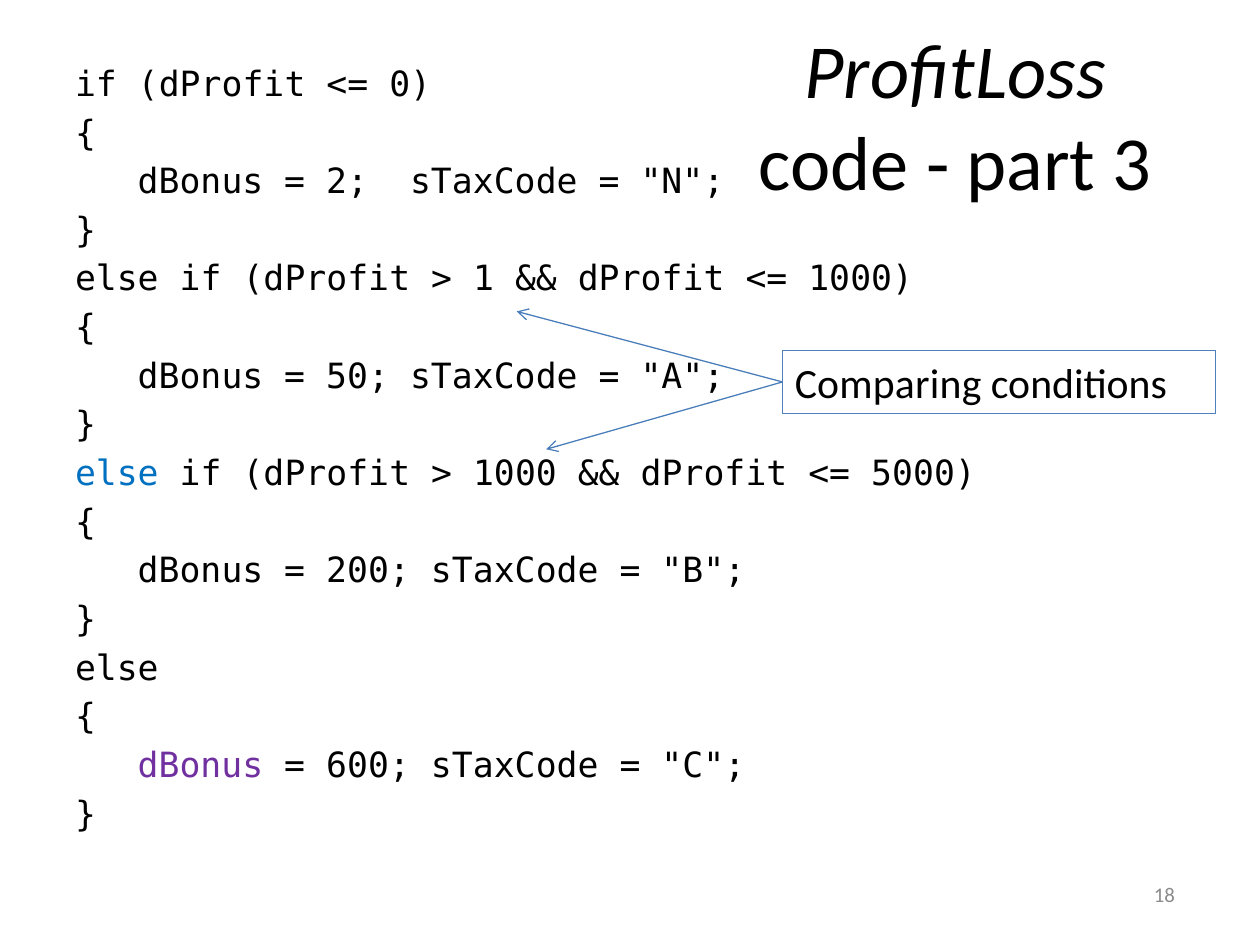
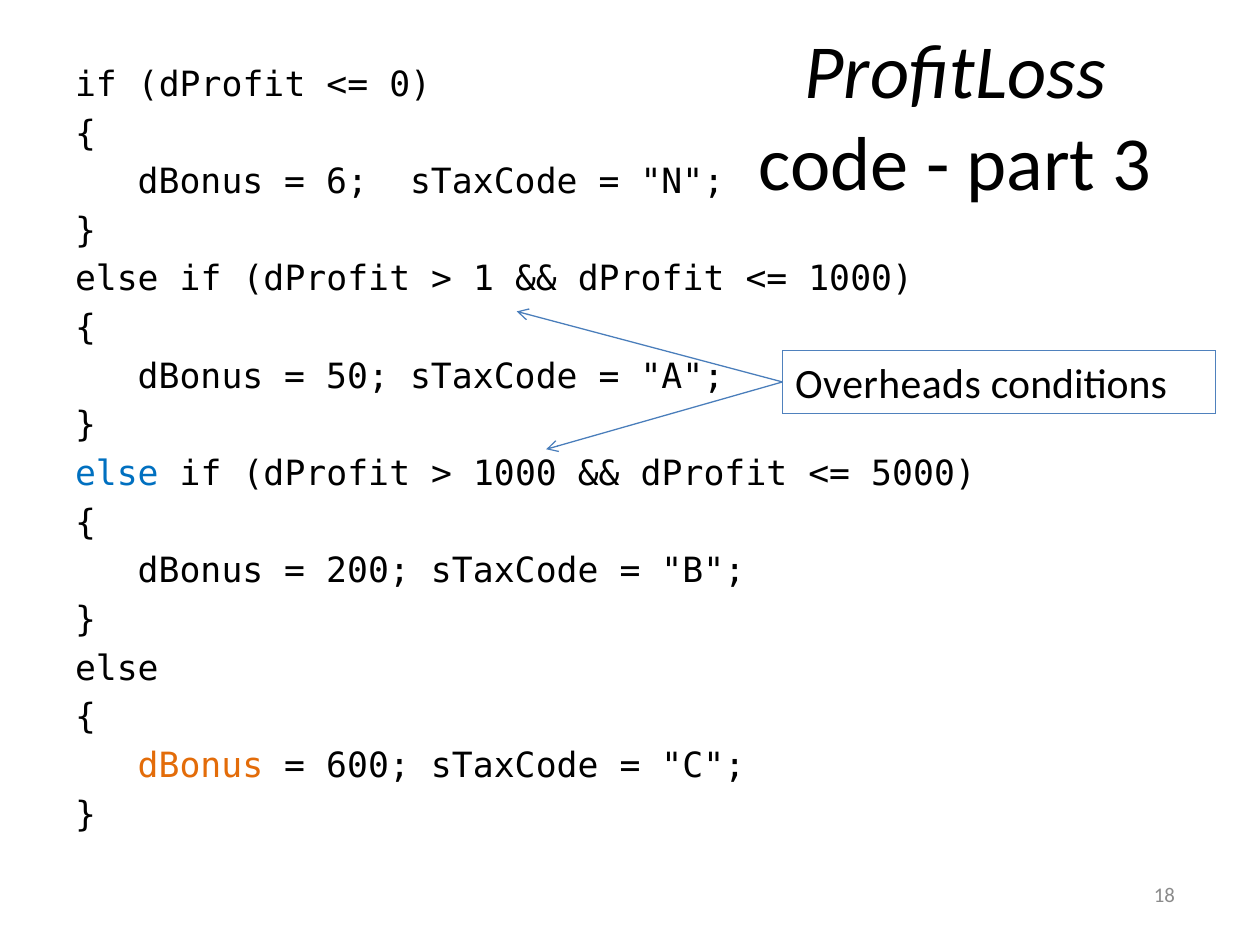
2: 2 -> 6
Comparing: Comparing -> Overheads
dBonus at (200, 766) colour: purple -> orange
